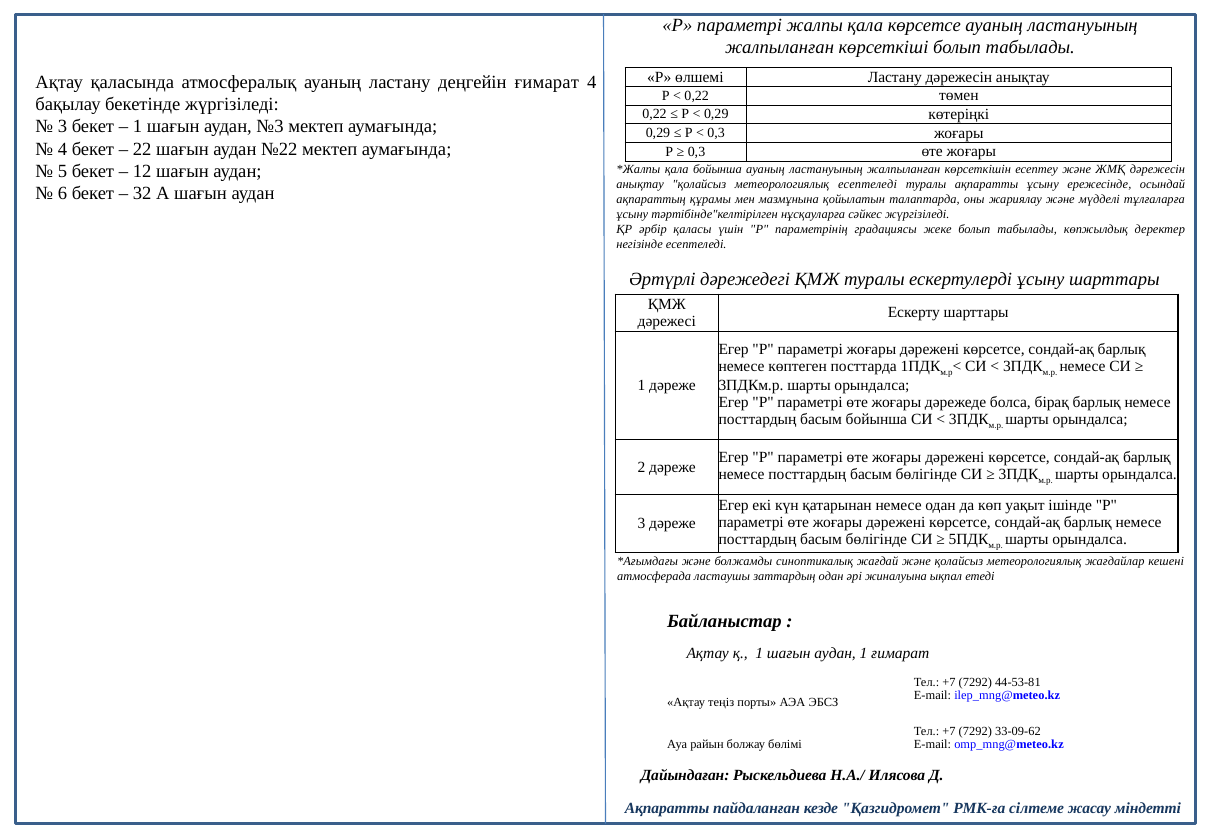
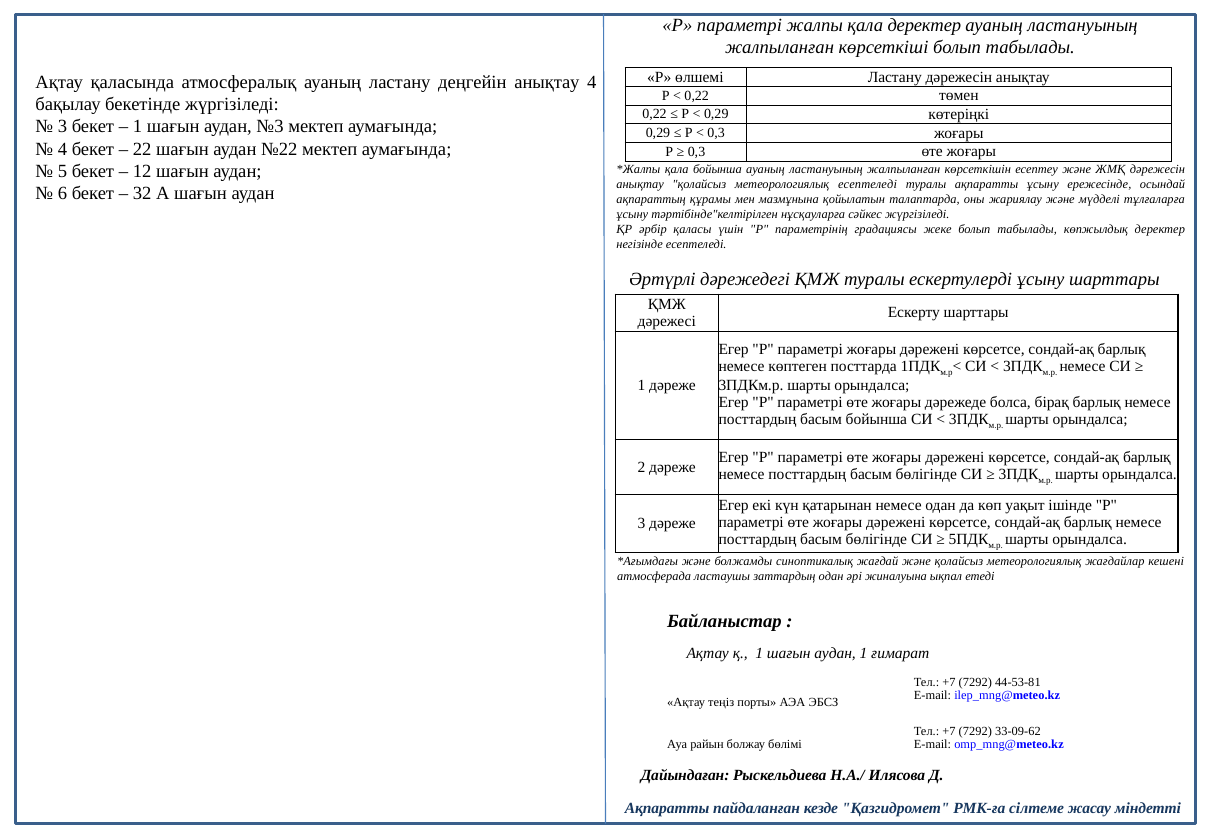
қала көрсетсе: көрсетсе -> деректер
деңгейін ғимарат: ғимарат -> анықтау
